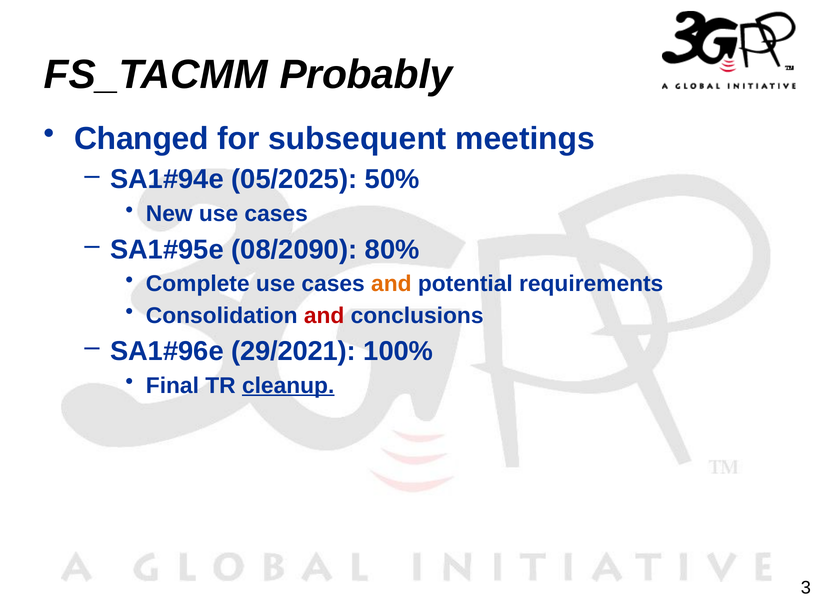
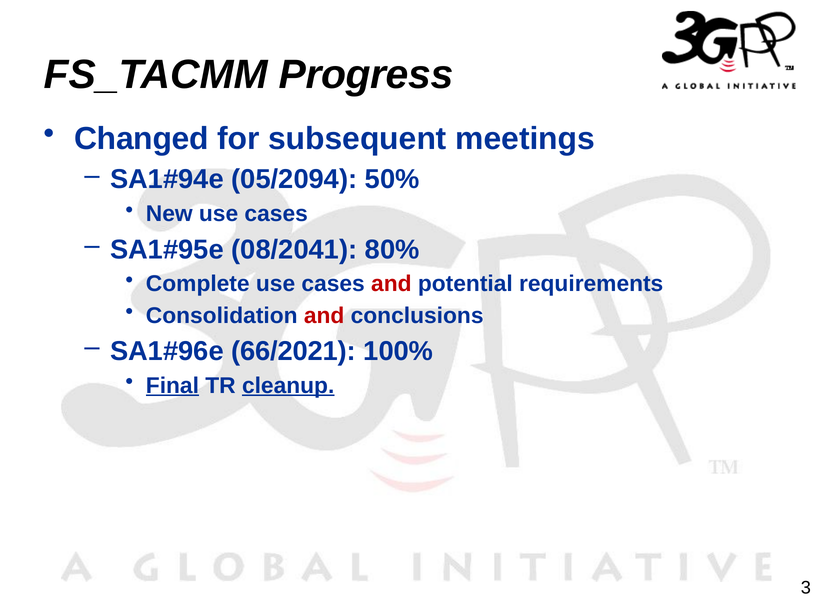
Probably: Probably -> Progress
05/2025: 05/2025 -> 05/2094
08/2090: 08/2090 -> 08/2041
and at (391, 284) colour: orange -> red
29/2021: 29/2021 -> 66/2021
Final underline: none -> present
